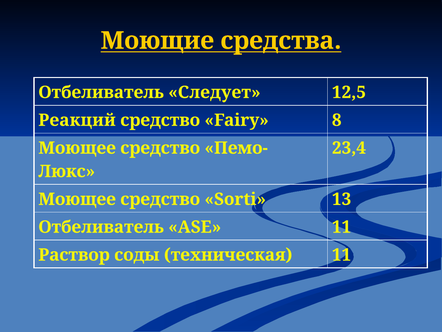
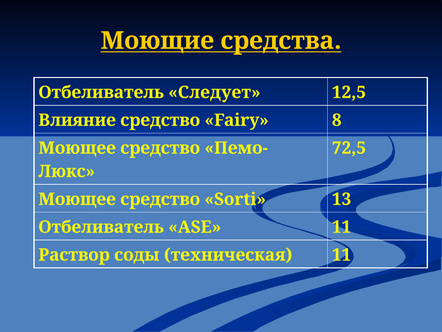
Реакций: Реакций -> Влияние
23,4: 23,4 -> 72,5
